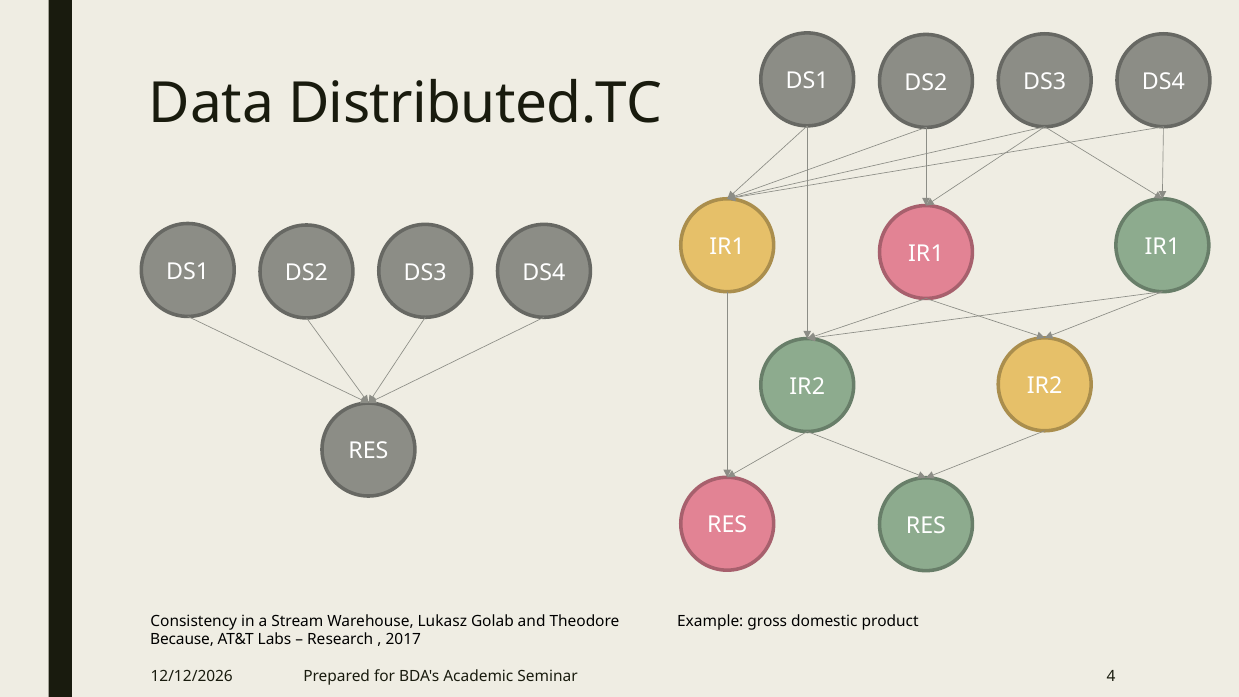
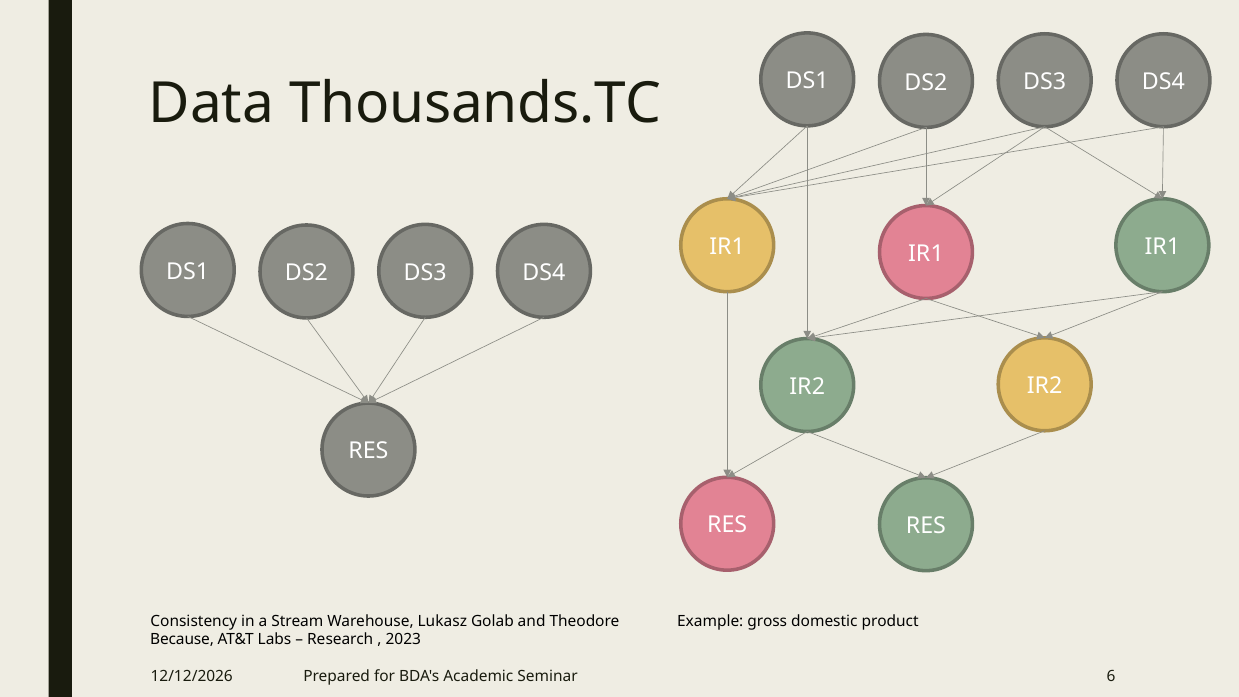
Distributed.TC: Distributed.TC -> Thousands.TC
2017: 2017 -> 2023
4: 4 -> 6
